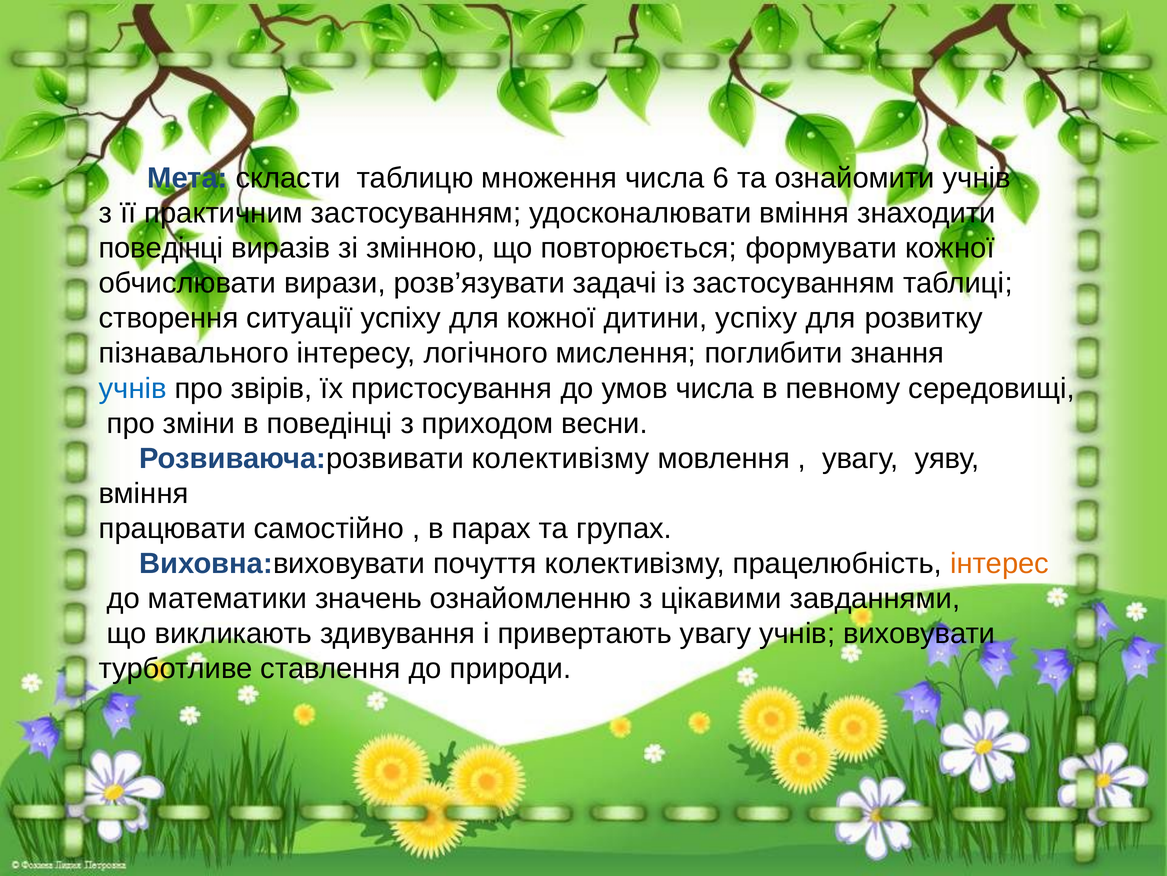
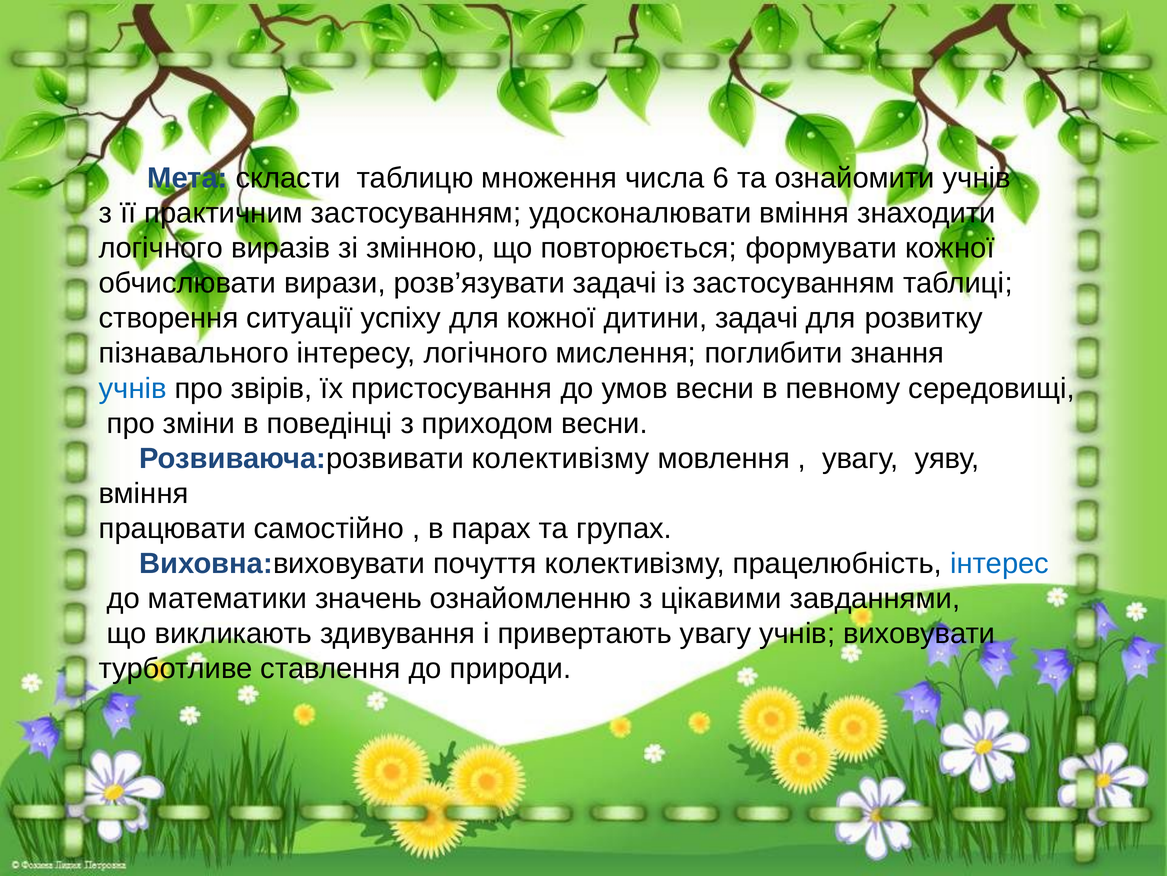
поведінці at (161, 248): поведінці -> логічного
дитини успіху: успіху -> задачі
умов числа: числа -> весни
інтерес colour: orange -> blue
